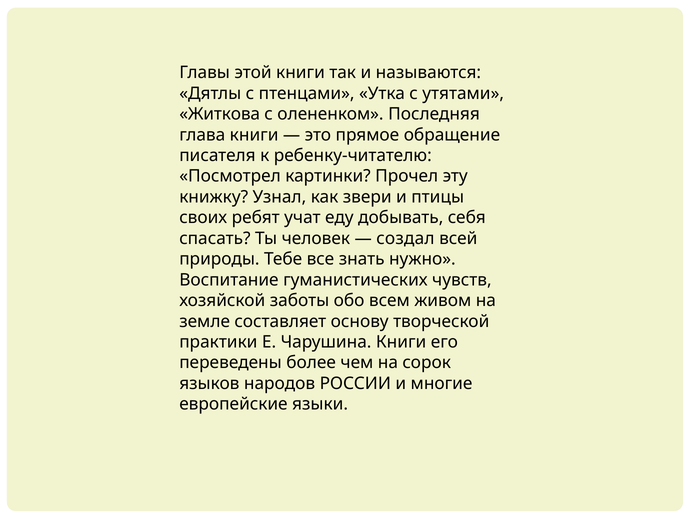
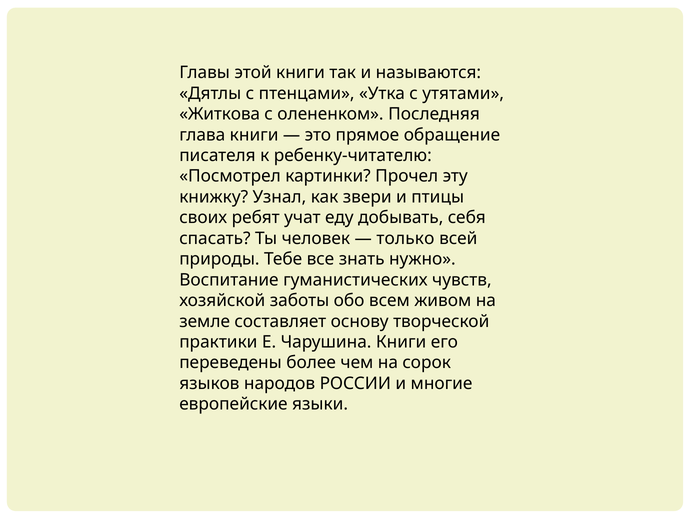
создал: создал -> только
